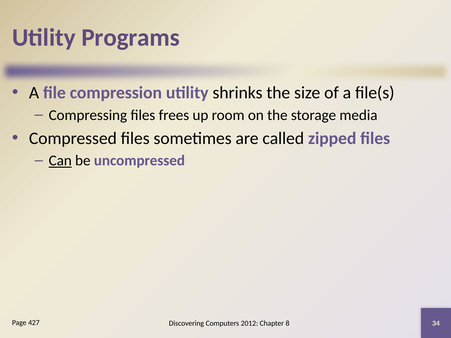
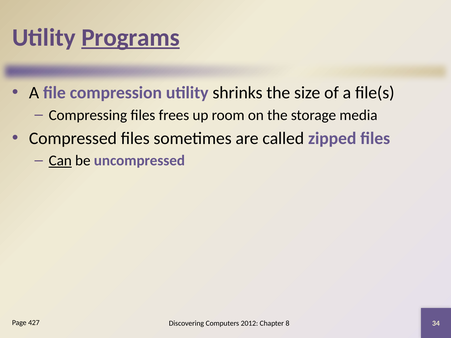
Programs underline: none -> present
